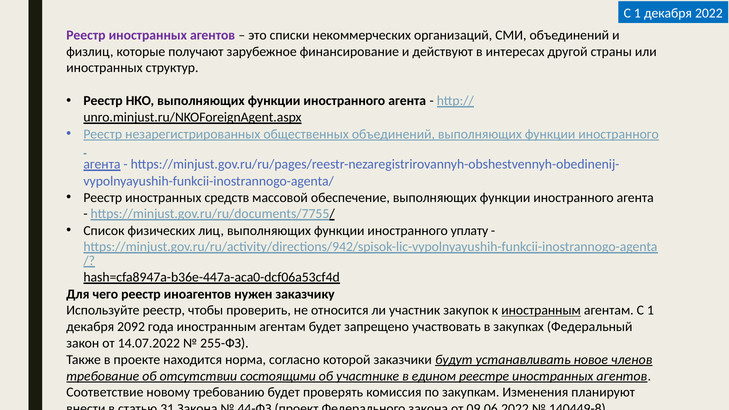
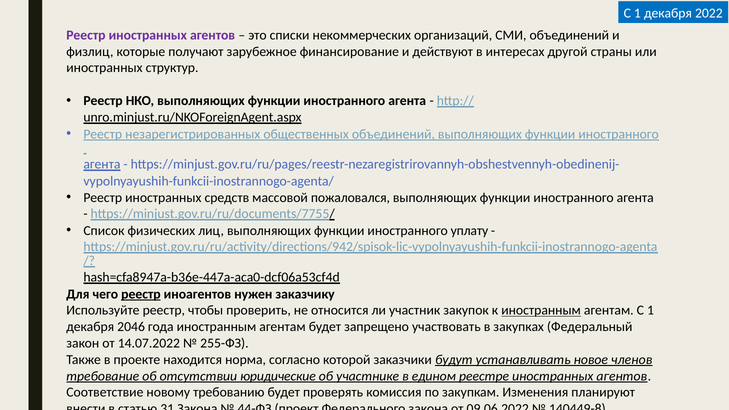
обеспечение: обеспечение -> пожаловался
реестр at (141, 294) underline: none -> present
2092: 2092 -> 2046
состоящими: состоящими -> юридические
